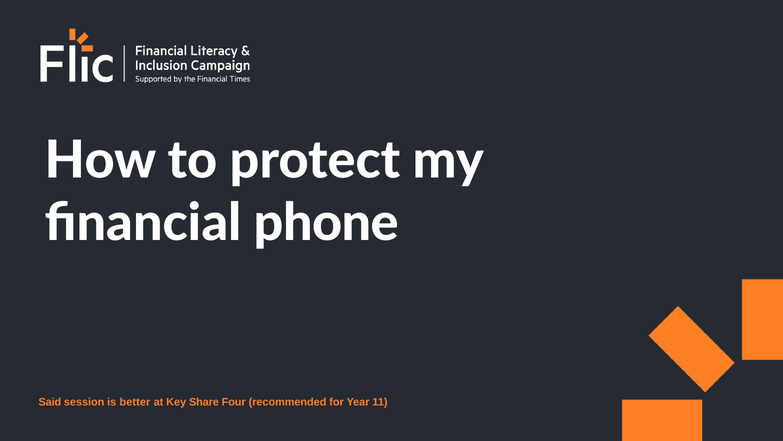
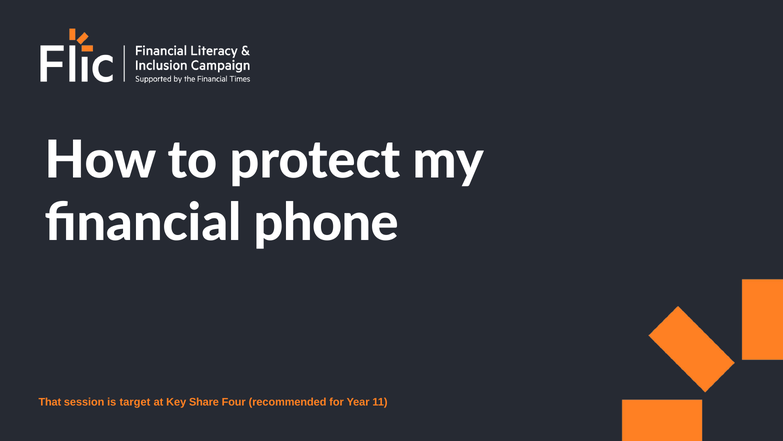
Said: Said -> That
better: better -> target
